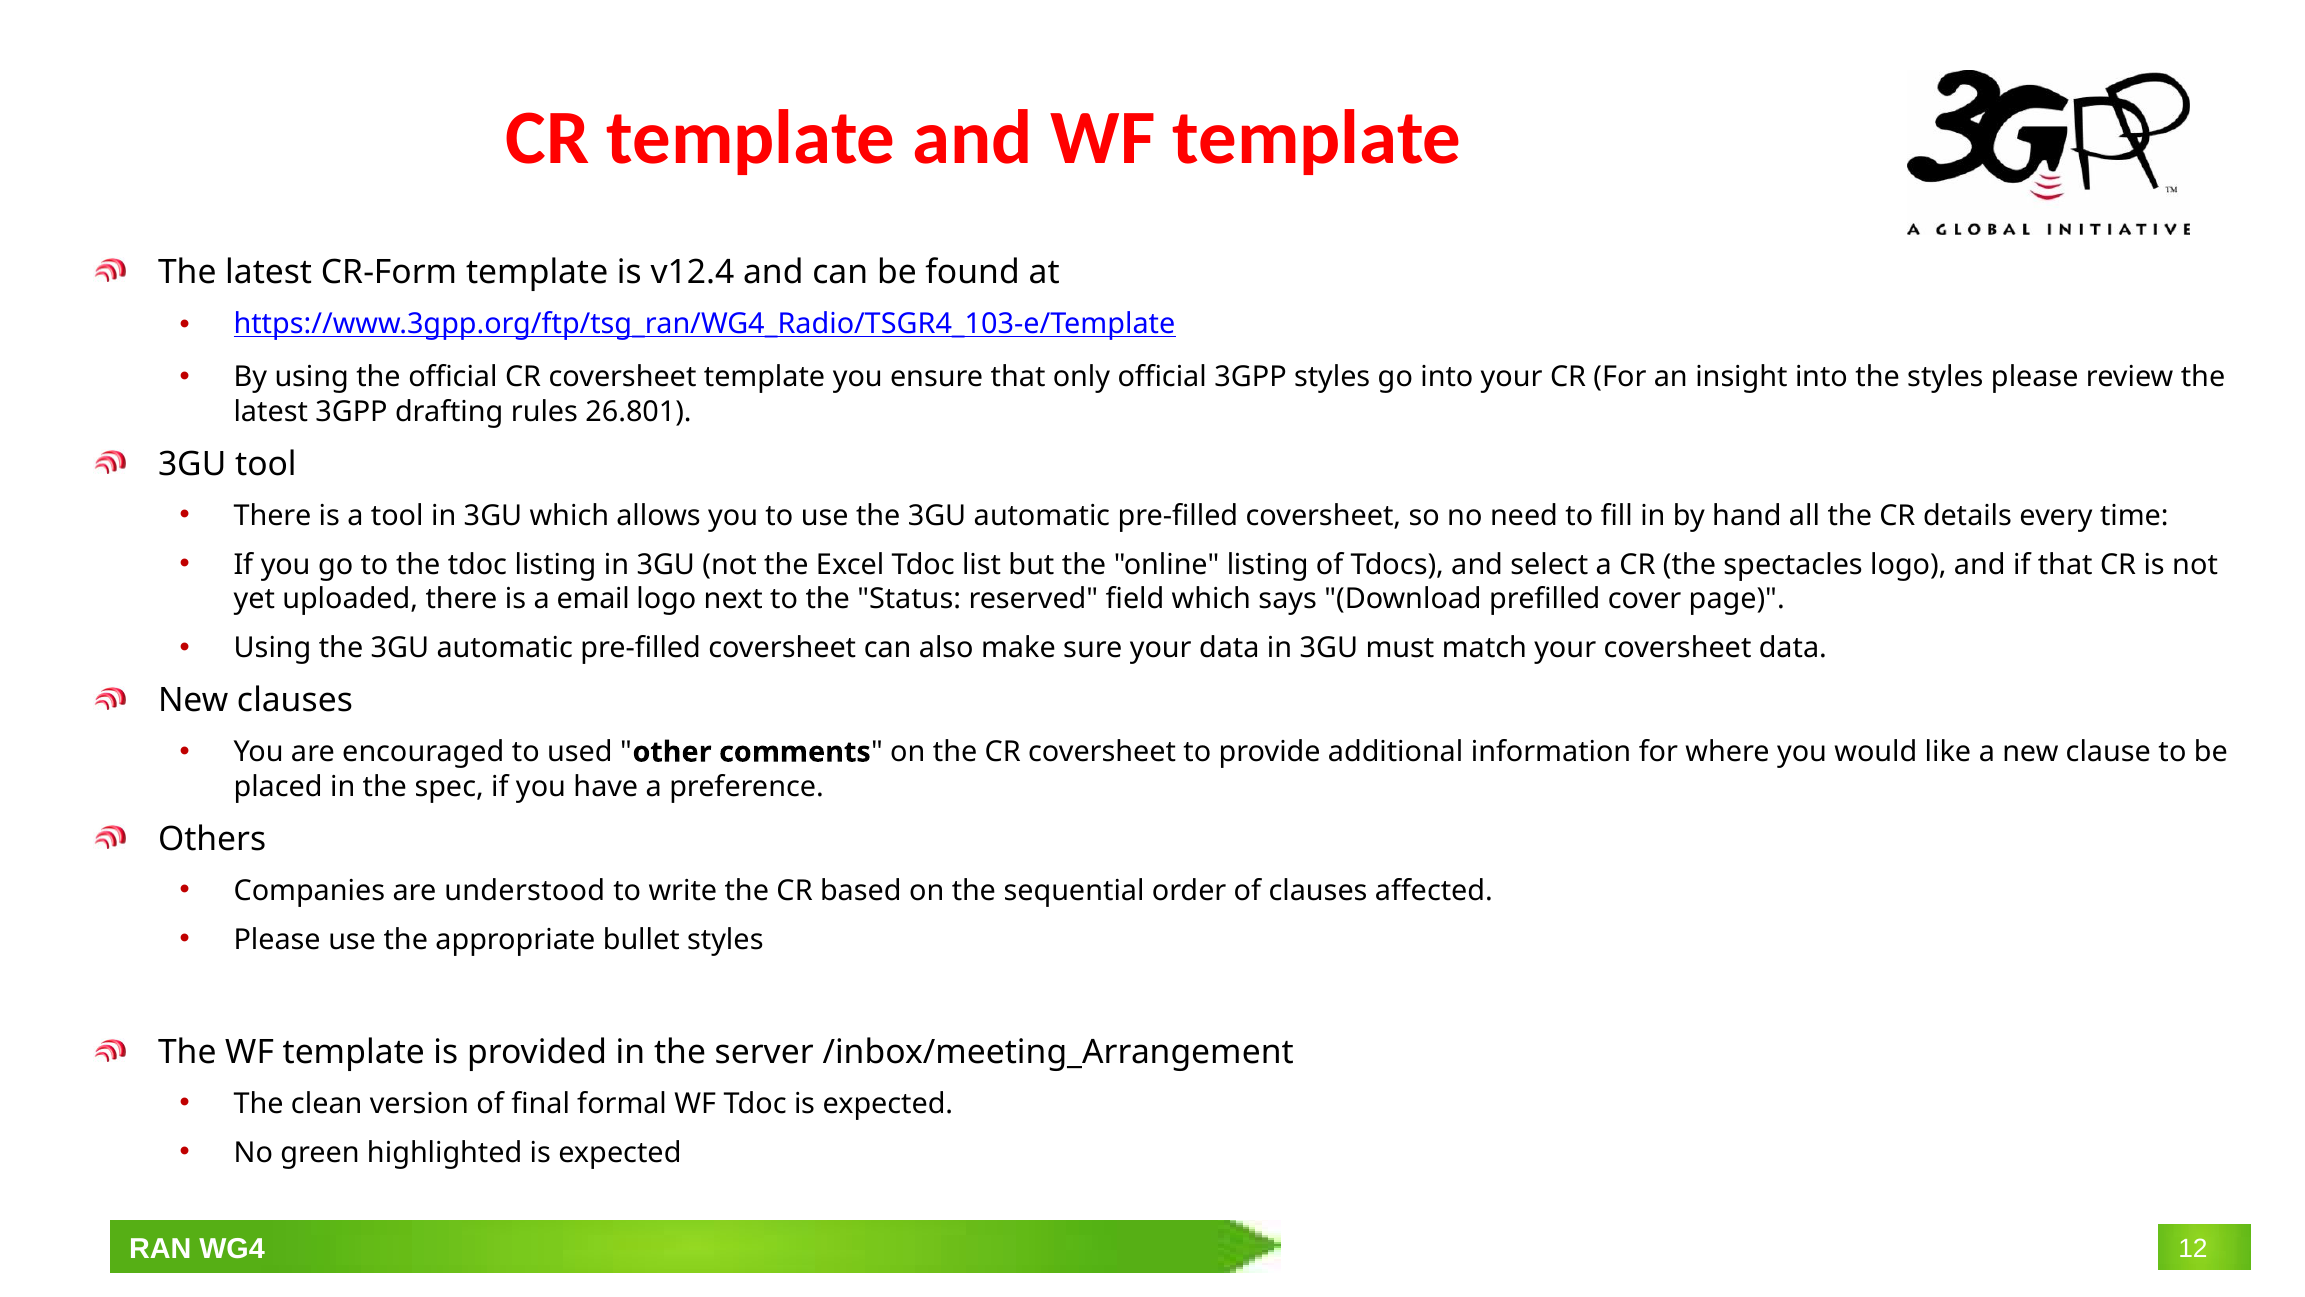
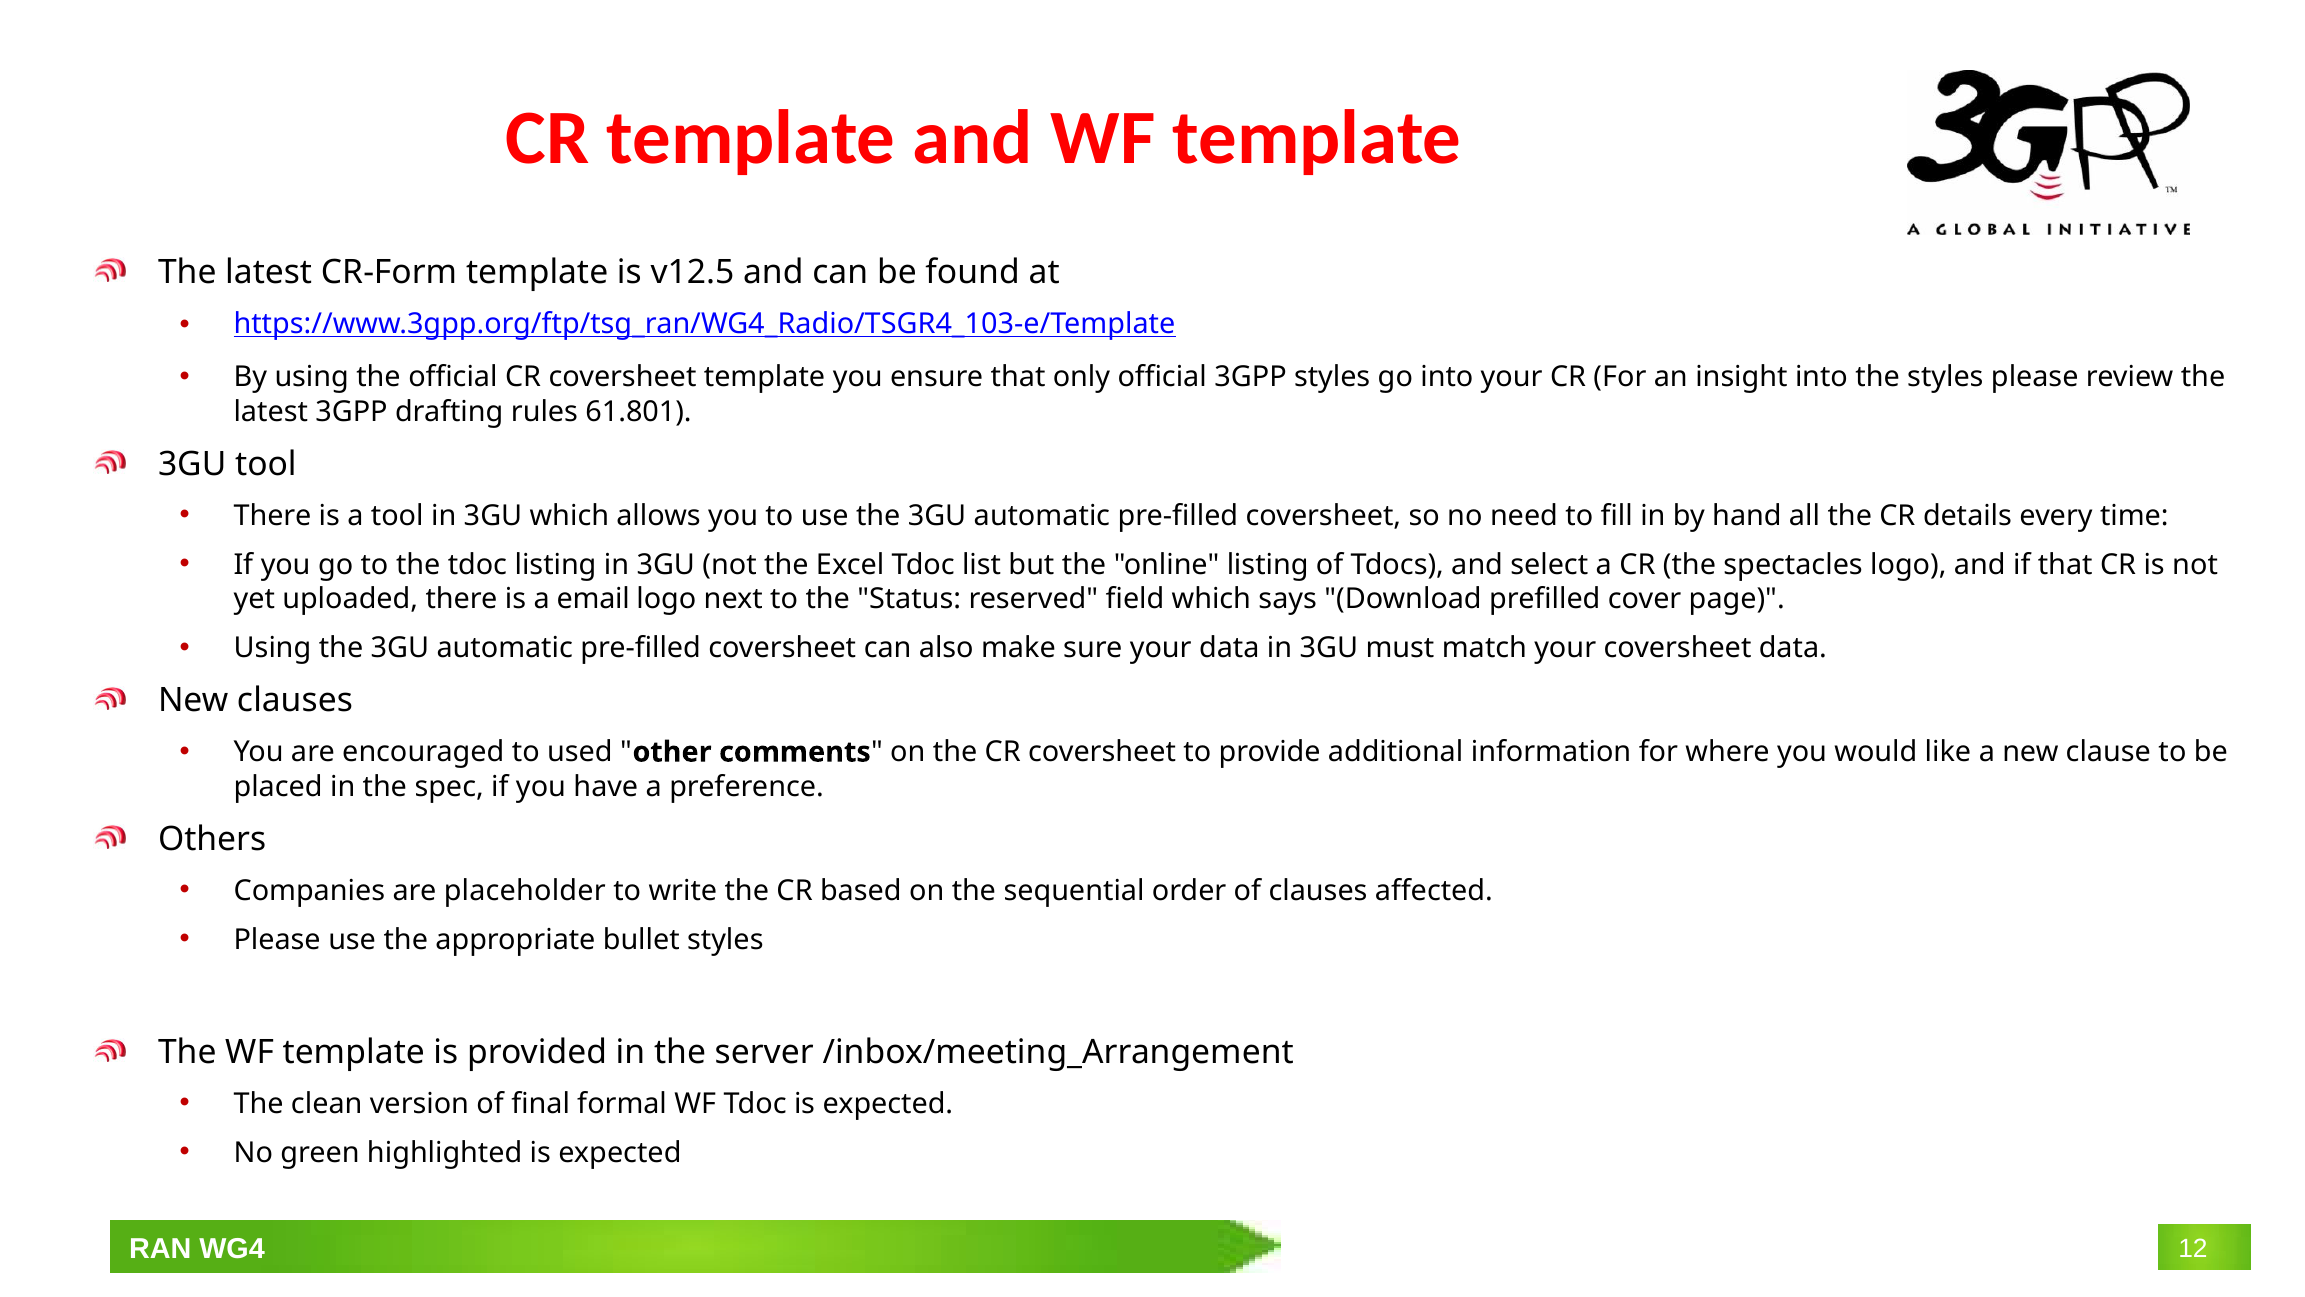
v12.4: v12.4 -> v12.5
26.801: 26.801 -> 61.801
understood: understood -> placeholder
